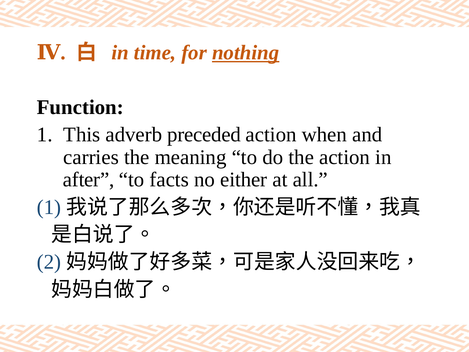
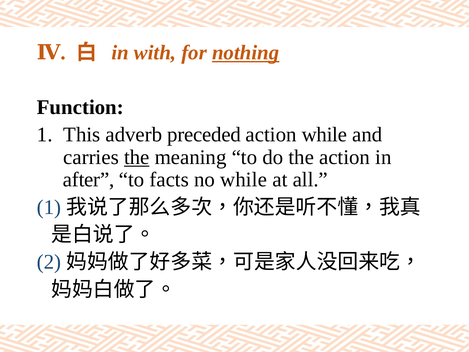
time: time -> with
action when: when -> while
the at (137, 157) underline: none -> present
no either: either -> while
